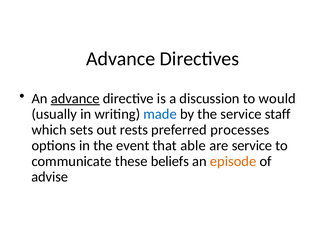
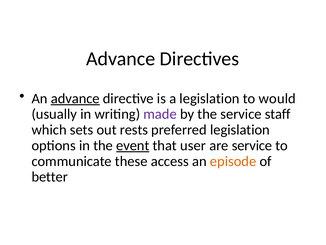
a discussion: discussion -> legislation
made colour: blue -> purple
preferred processes: processes -> legislation
event underline: none -> present
able: able -> user
beliefs: beliefs -> access
advise: advise -> better
